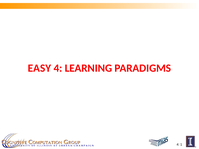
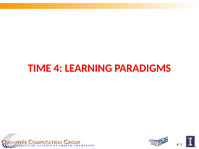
EASY: EASY -> TIME
